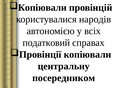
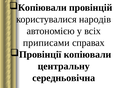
податковий: податковий -> приписами
посередником: посередником -> середньовічна
